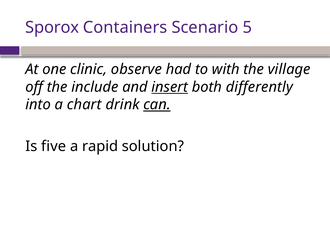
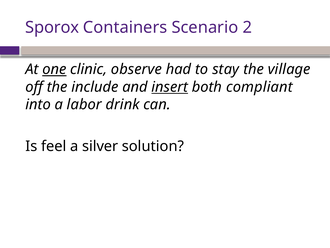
5: 5 -> 2
one underline: none -> present
with: with -> stay
differently: differently -> compliant
chart: chart -> labor
can underline: present -> none
five: five -> feel
rapid: rapid -> silver
